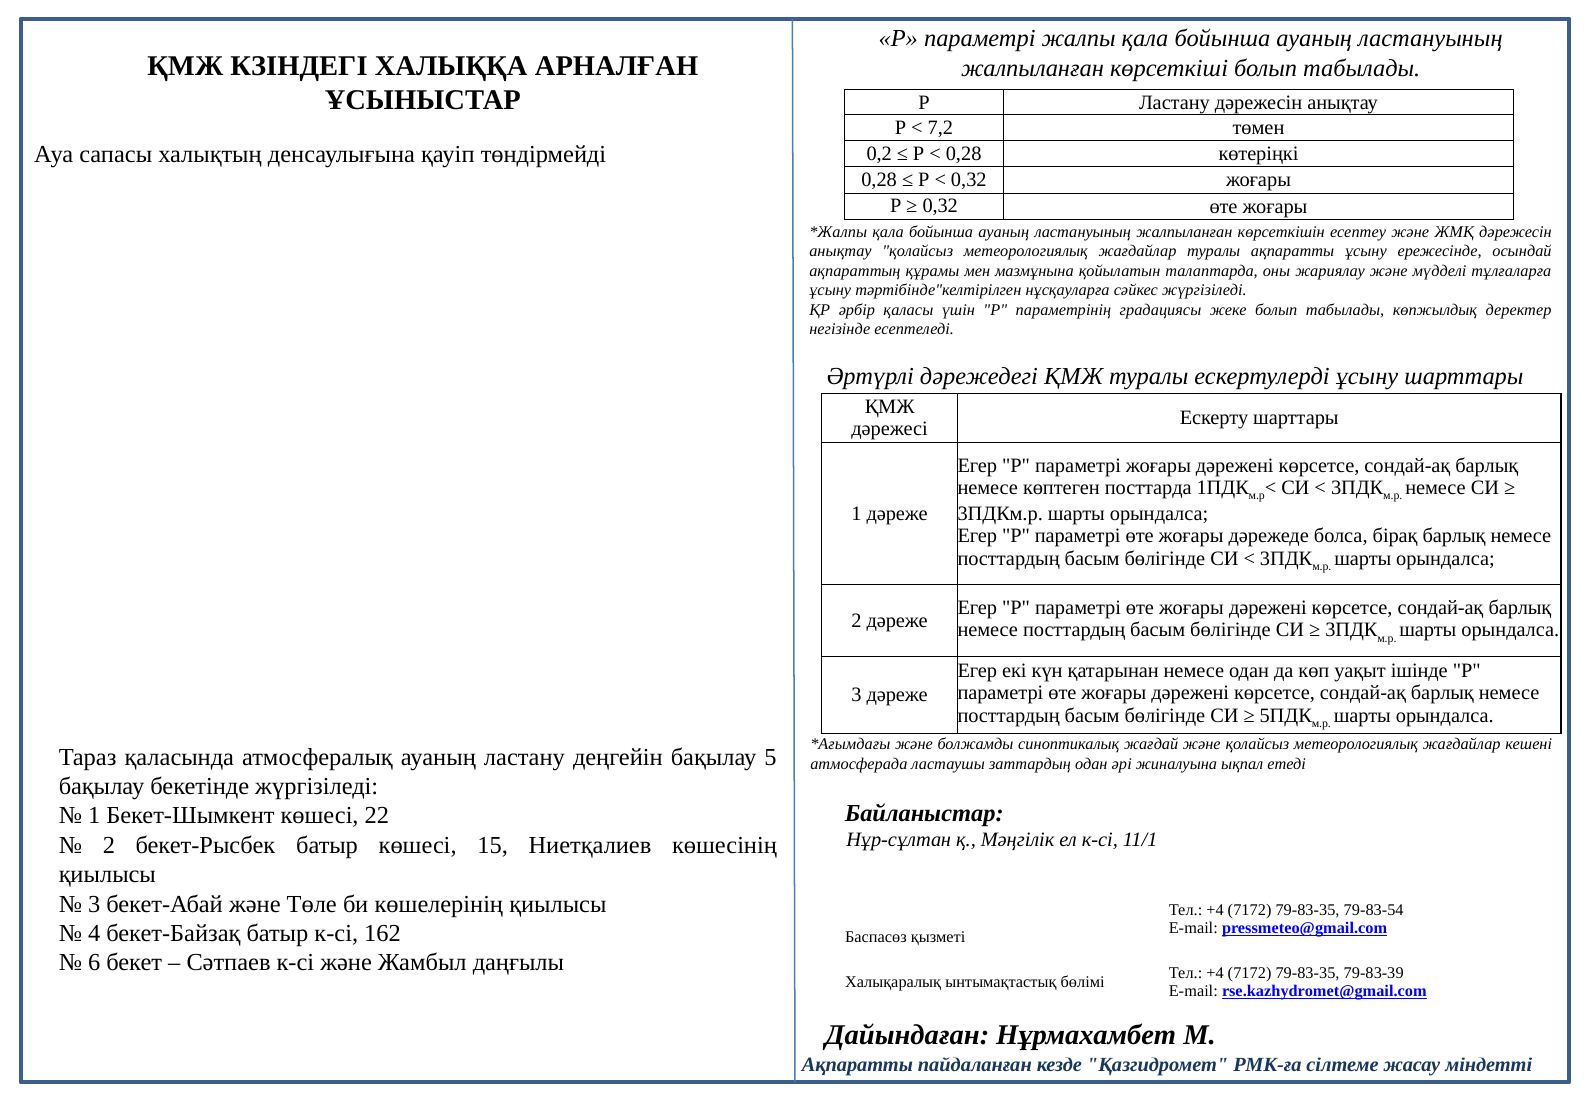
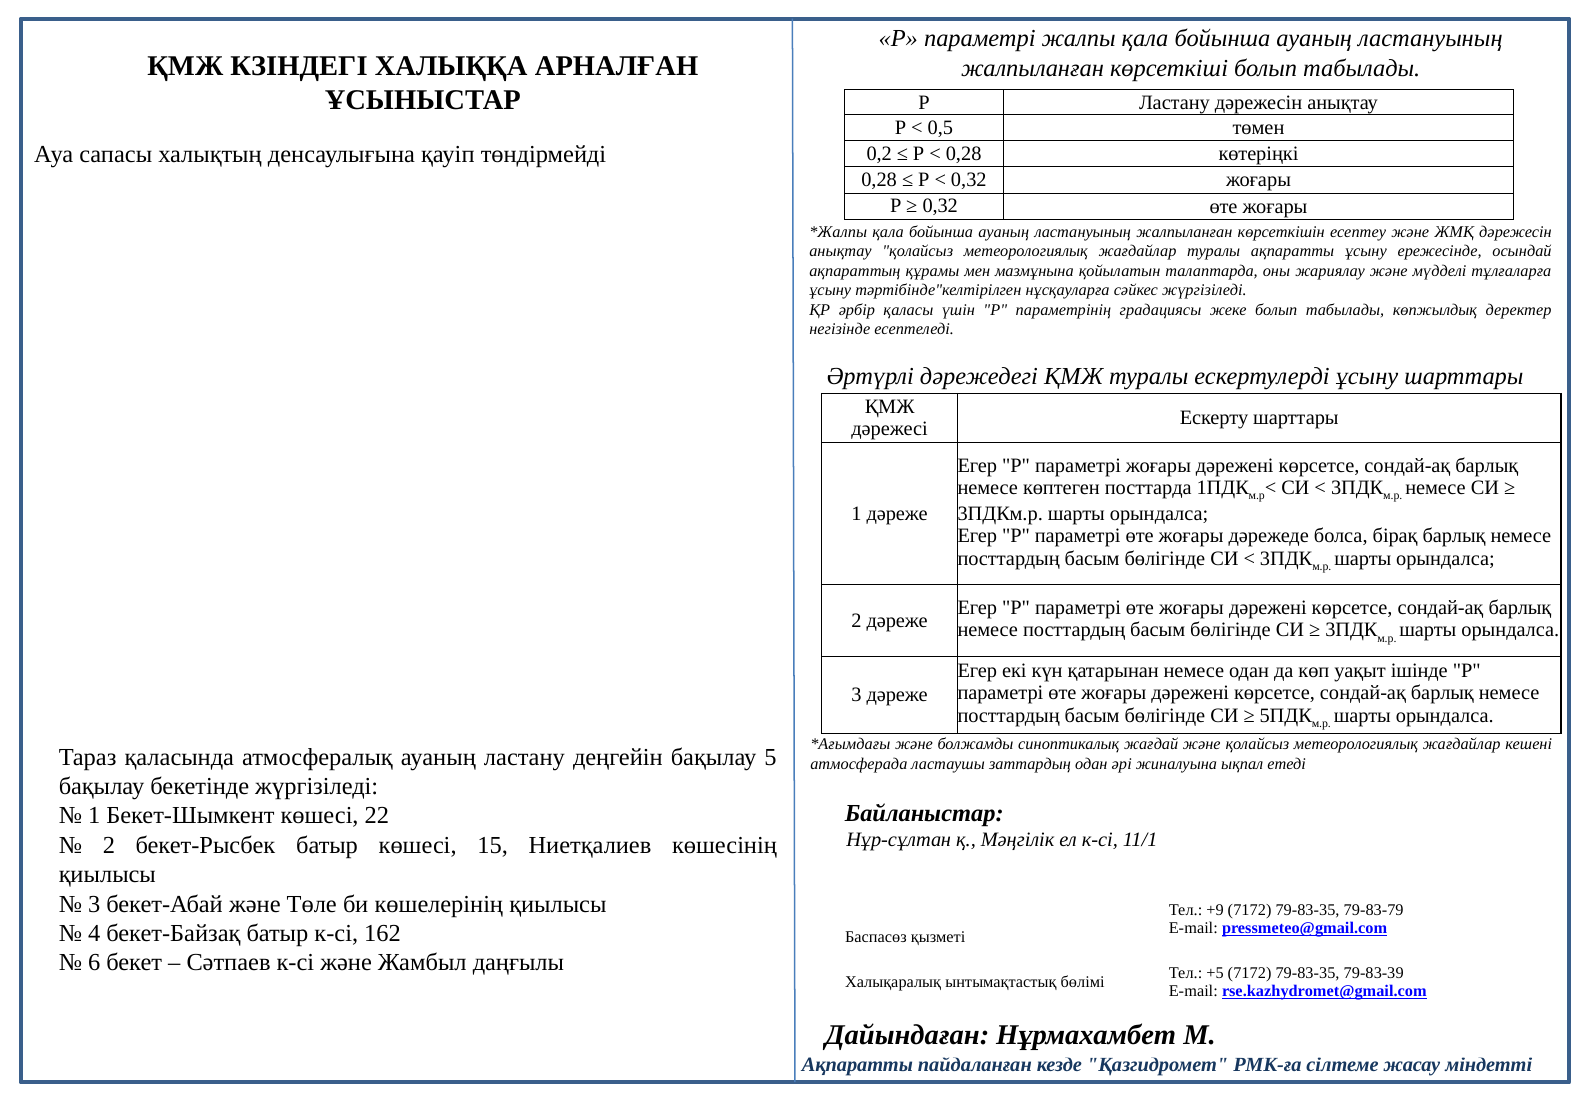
7,2: 7,2 -> 0,5
+4 at (1215, 909): +4 -> +9
79-83-54: 79-83-54 -> 79-83-79
+4 at (1215, 973): +4 -> +5
